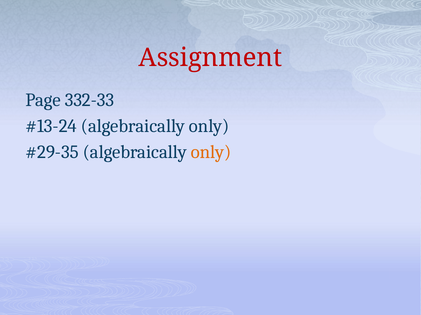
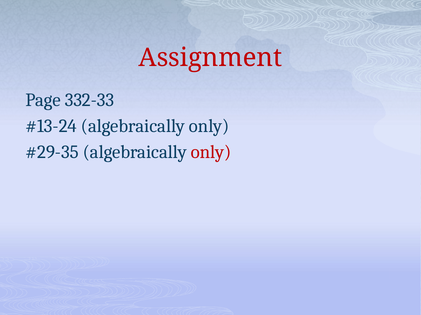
only at (211, 153) colour: orange -> red
